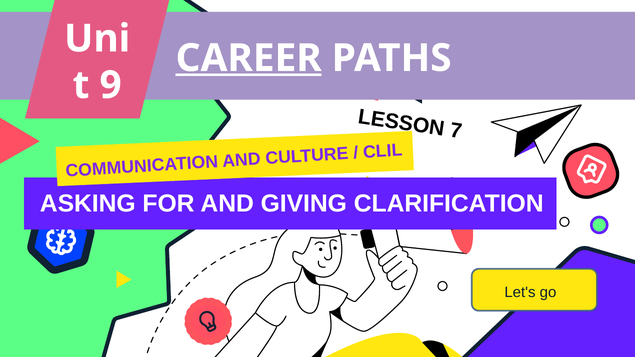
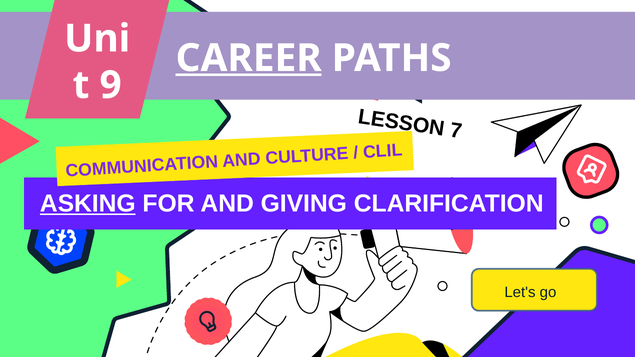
ASKING underline: none -> present
